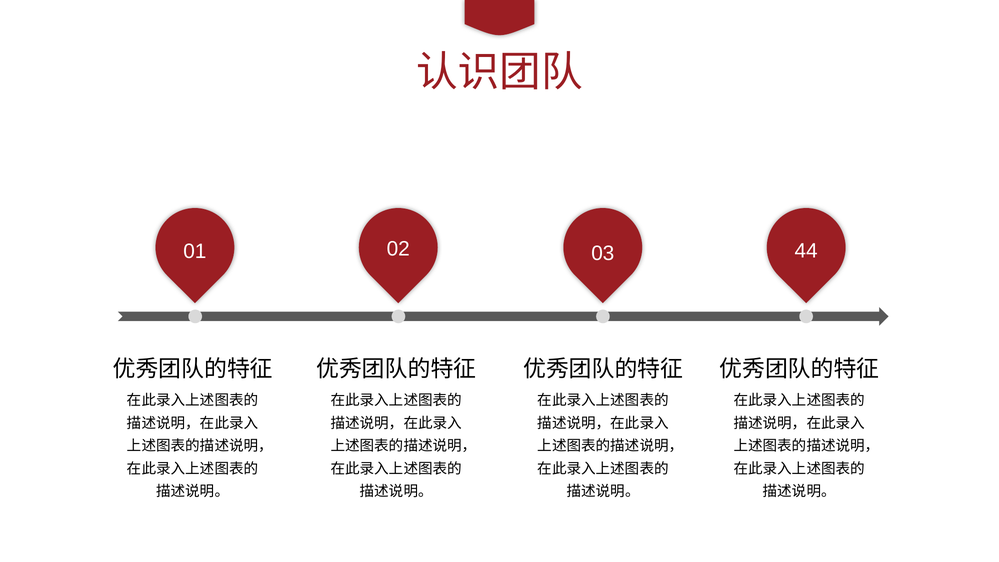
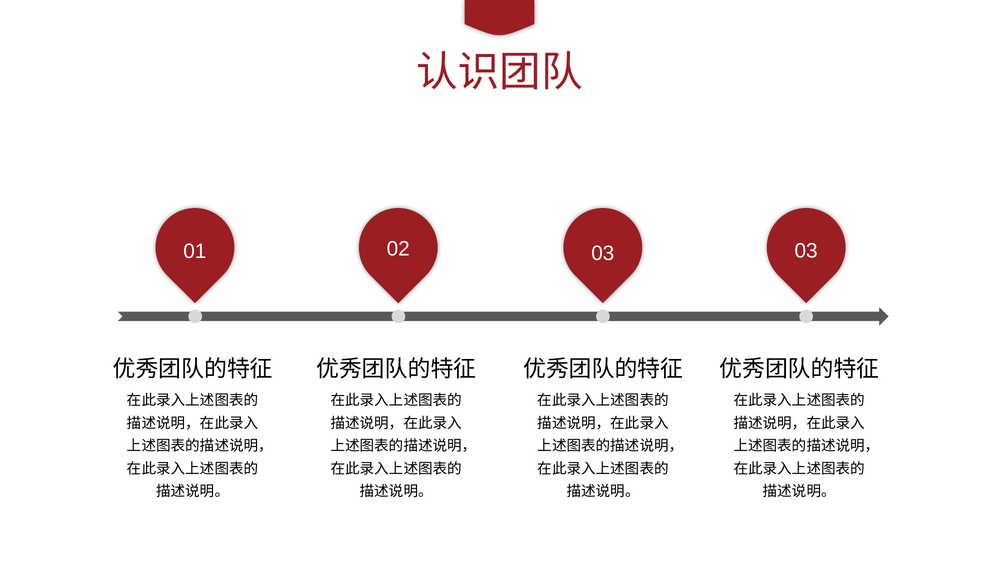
01 44: 44 -> 03
